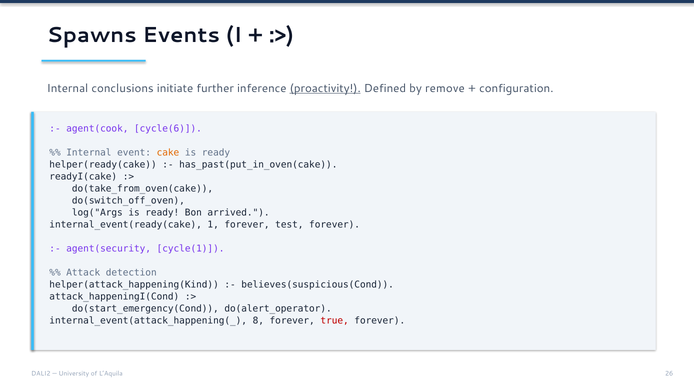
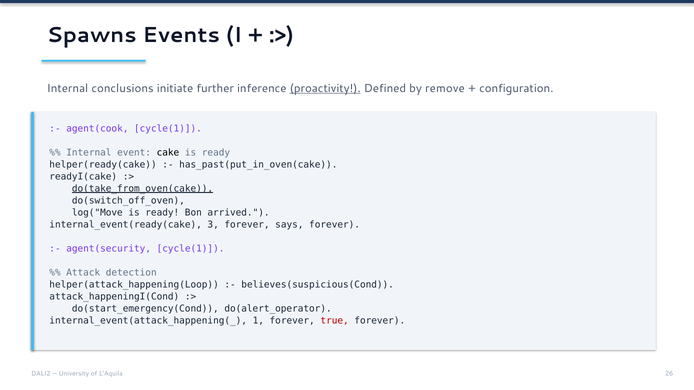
agent(cook cycle(6: cycle(6 -> cycle(1
cake colour: orange -> black
do(take_from_oven(cake underline: none -> present
log("Args: log("Args -> log("Move
1: 1 -> 3
test: test -> says
helper(attack_happening(Kind: helper(attack_happening(Kind -> helper(attack_happening(Loop
8: 8 -> 1
